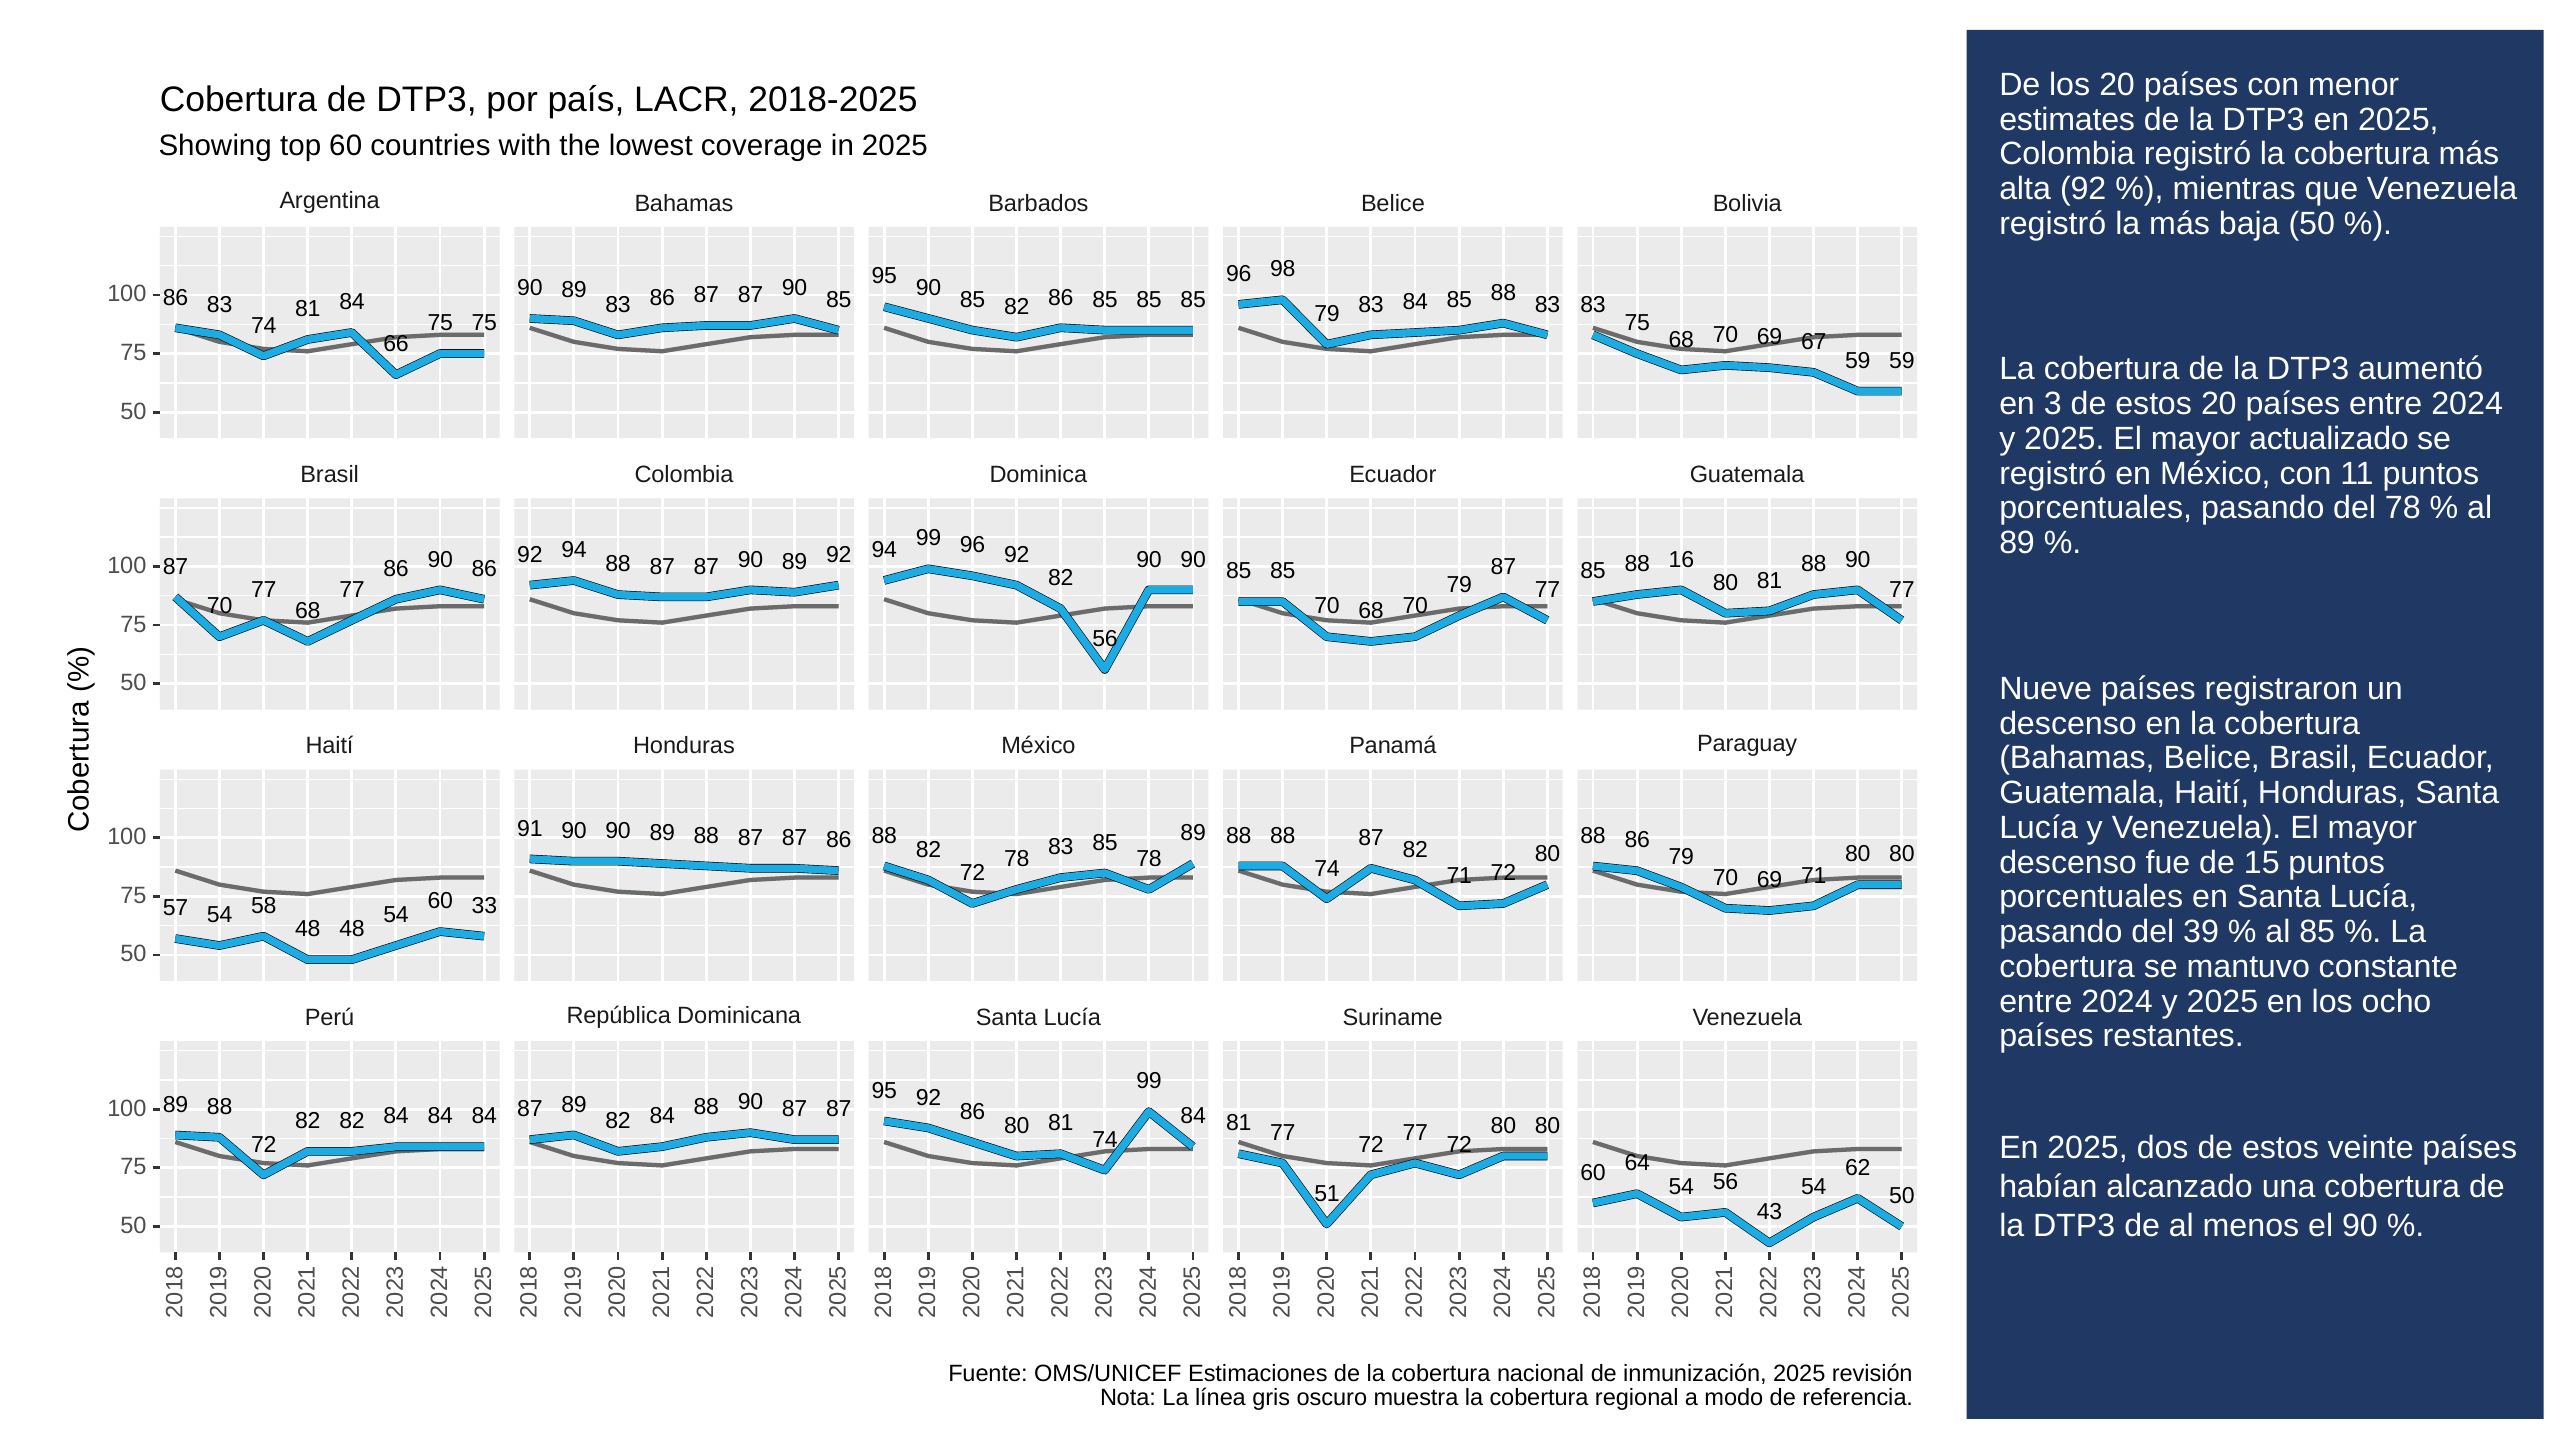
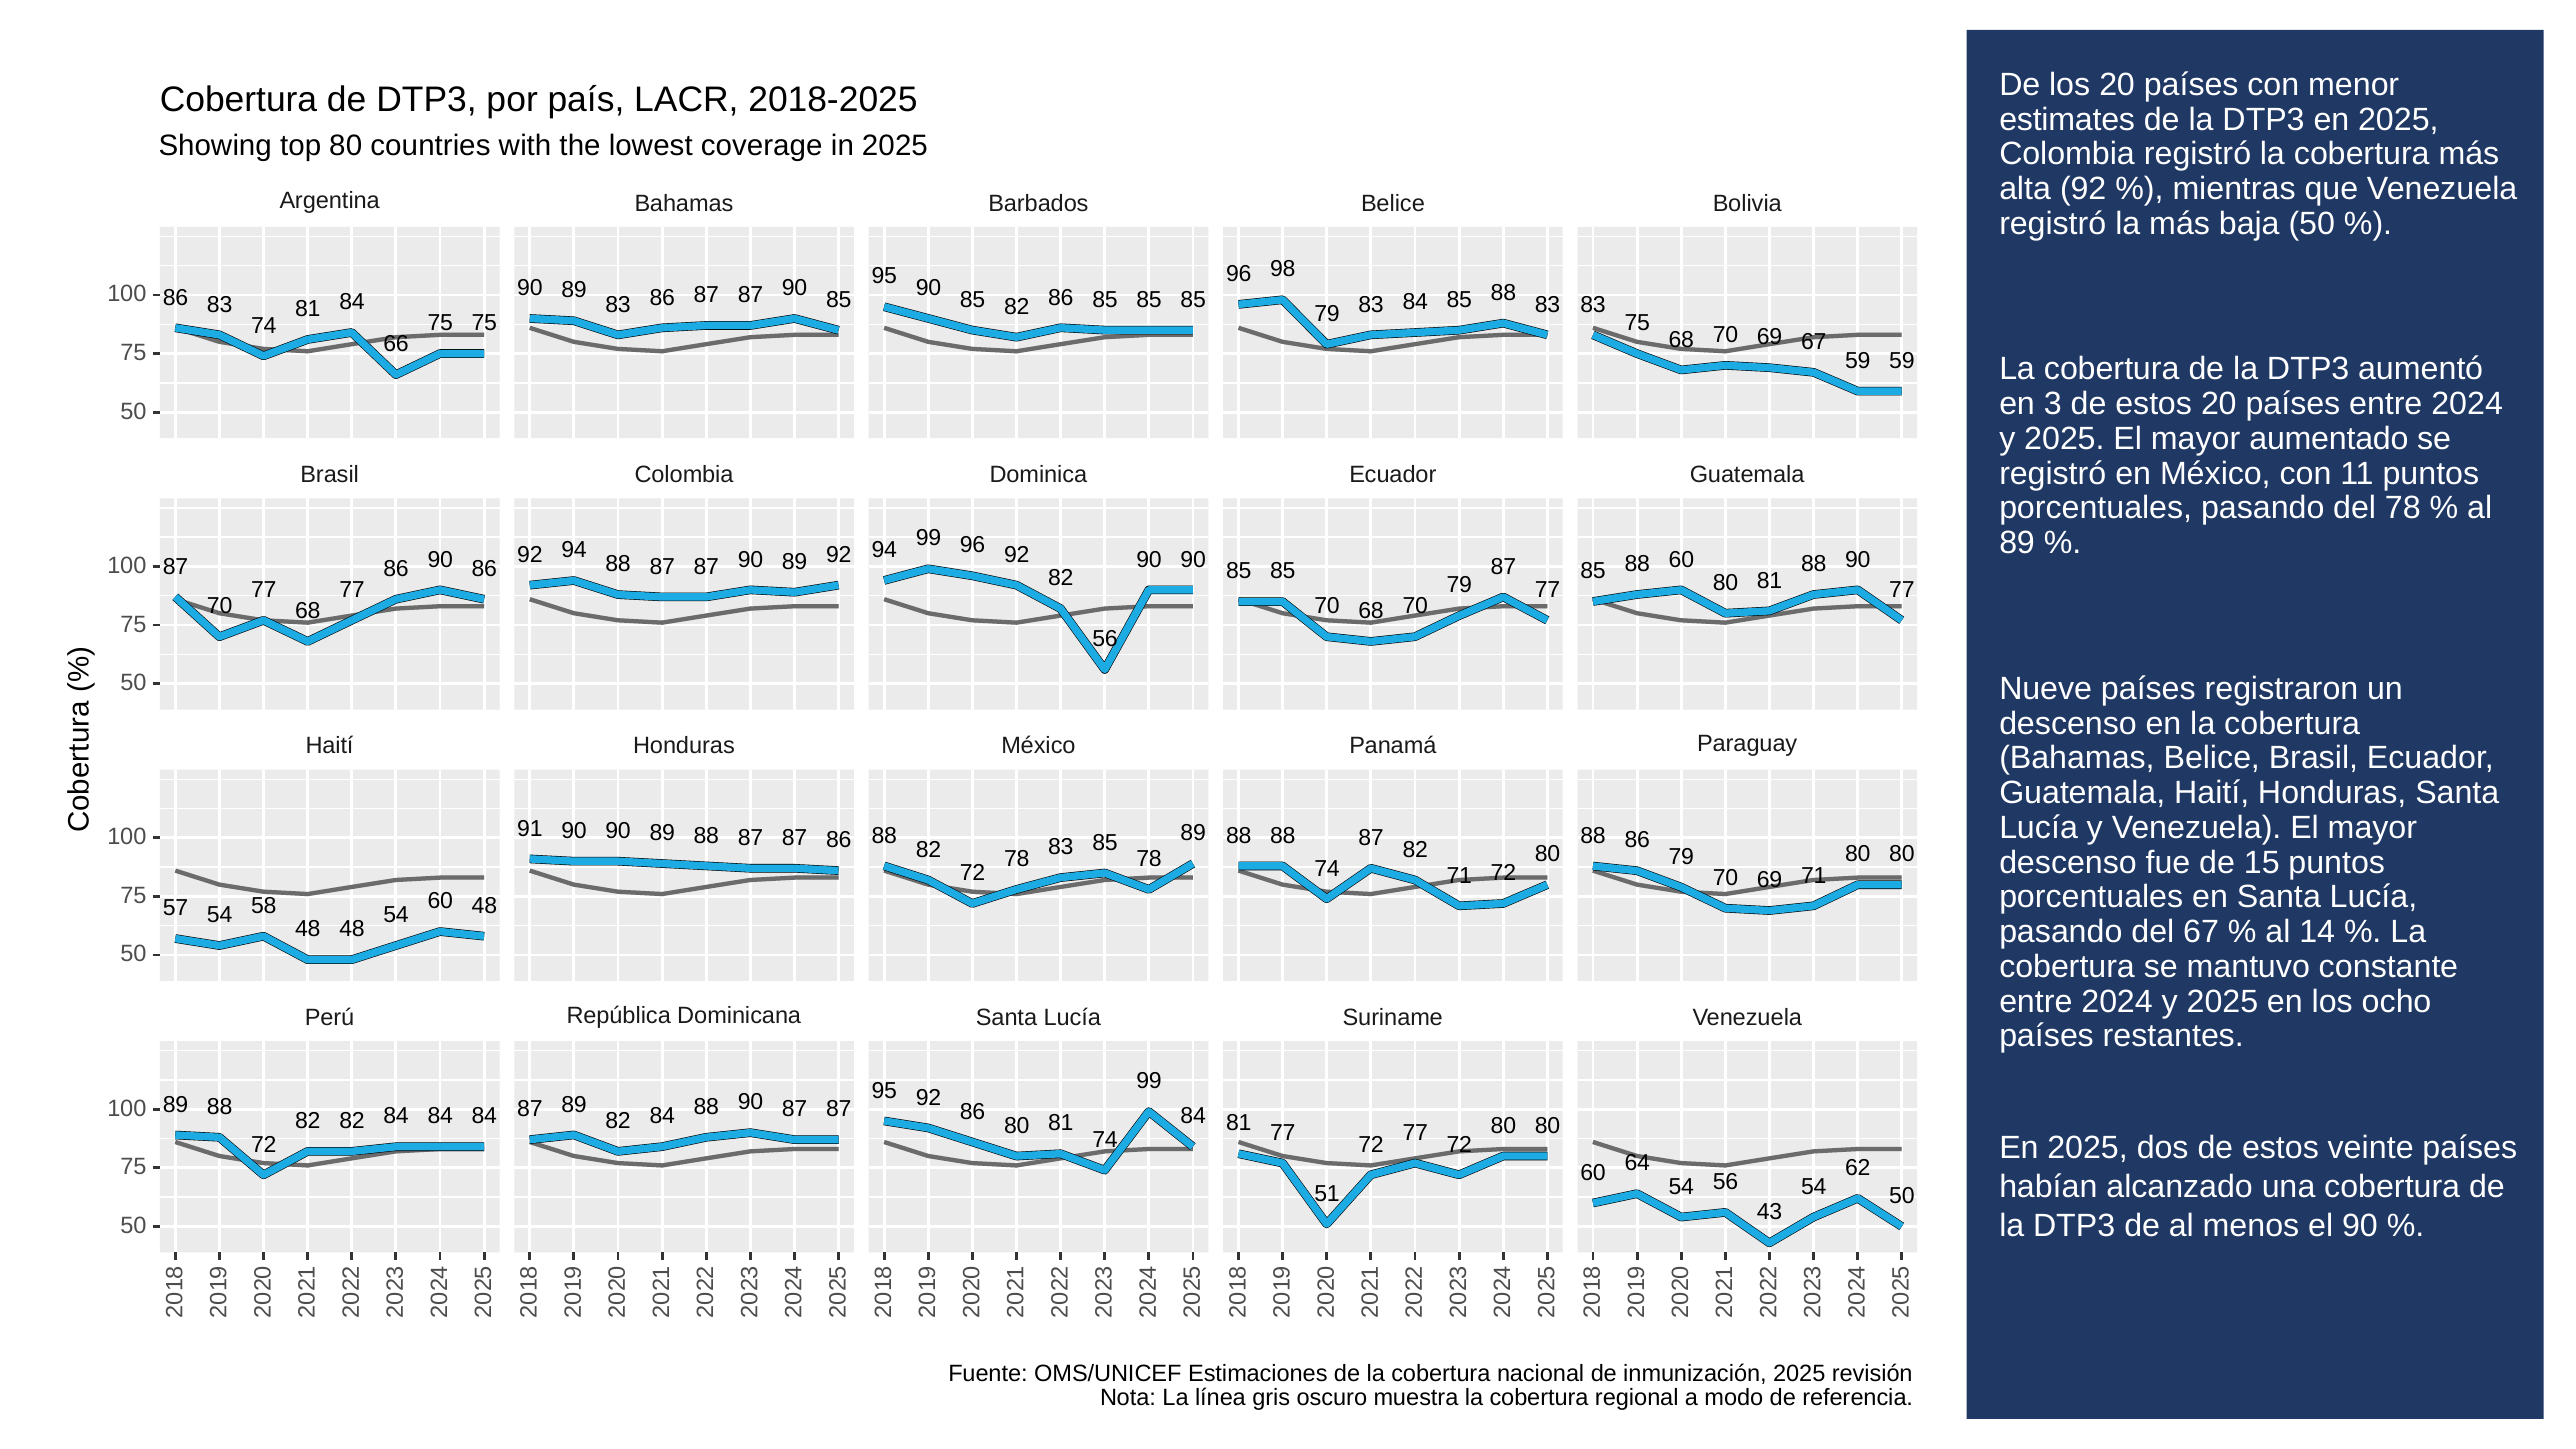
top 60: 60 -> 80
actualizado: actualizado -> aumentado
88 16: 16 -> 60
60 33: 33 -> 48
del 39: 39 -> 67
al 85: 85 -> 14
